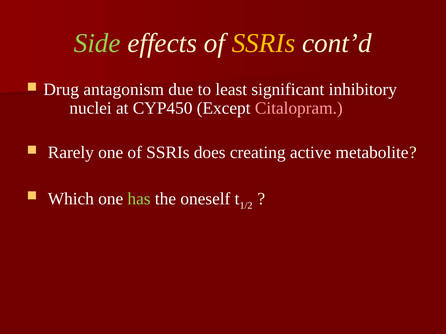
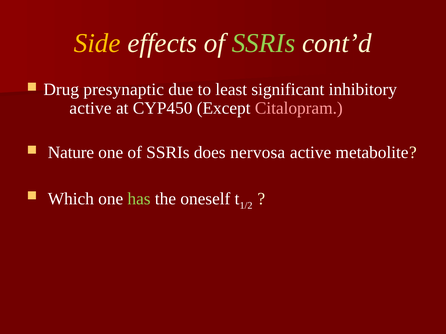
Side colour: light green -> yellow
SSRIs at (263, 43) colour: yellow -> light green
antagonism: antagonism -> presynaptic
nuclei at (91, 108): nuclei -> active
Rarely: Rarely -> Nature
creating: creating -> nervosa
